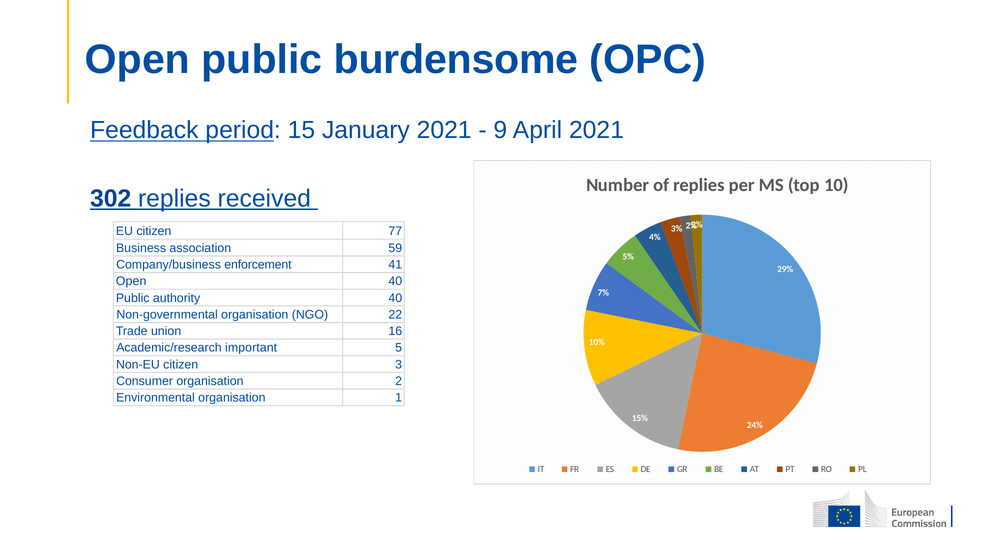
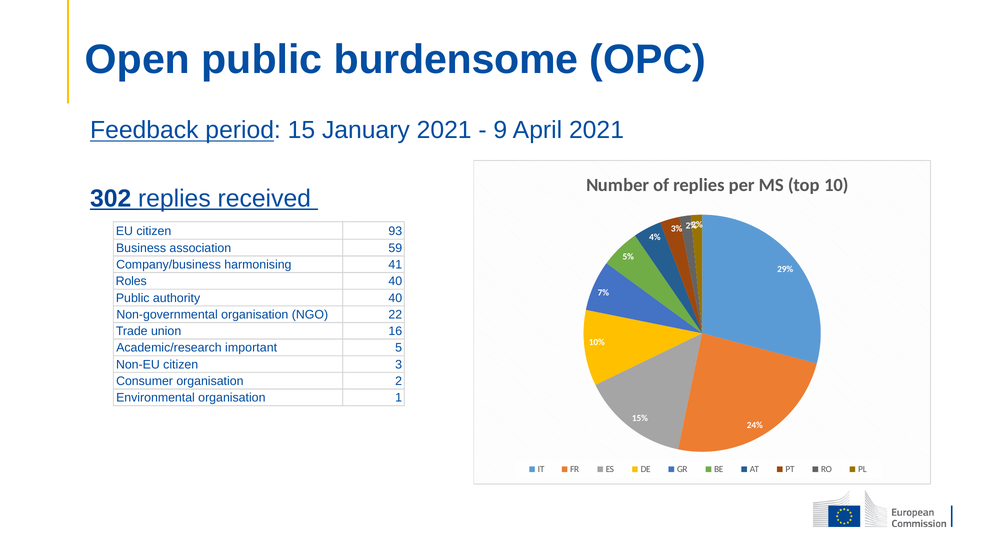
77: 77 -> 93
enforcement: enforcement -> harmonising
Open at (131, 281): Open -> Roles
